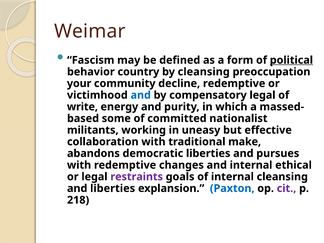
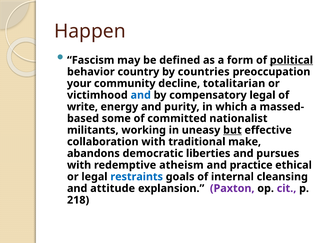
Weimar: Weimar -> Happen
by cleansing: cleansing -> countries
decline redemptive: redemptive -> totalitarian
but underline: none -> present
changes: changes -> atheism
and internal: internal -> practice
restraints colour: purple -> blue
and liberties: liberties -> attitude
Paxton colour: blue -> purple
